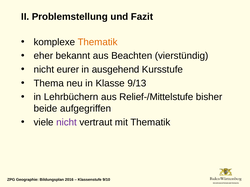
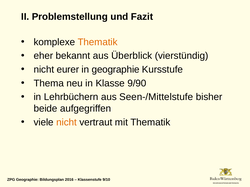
Beachten: Beachten -> Überblick
in ausgehend: ausgehend -> geographie
9/13: 9/13 -> 9/90
Relief-/Mittelstufe: Relief-/Mittelstufe -> Seen-/Mittelstufe
nicht at (67, 123) colour: purple -> orange
